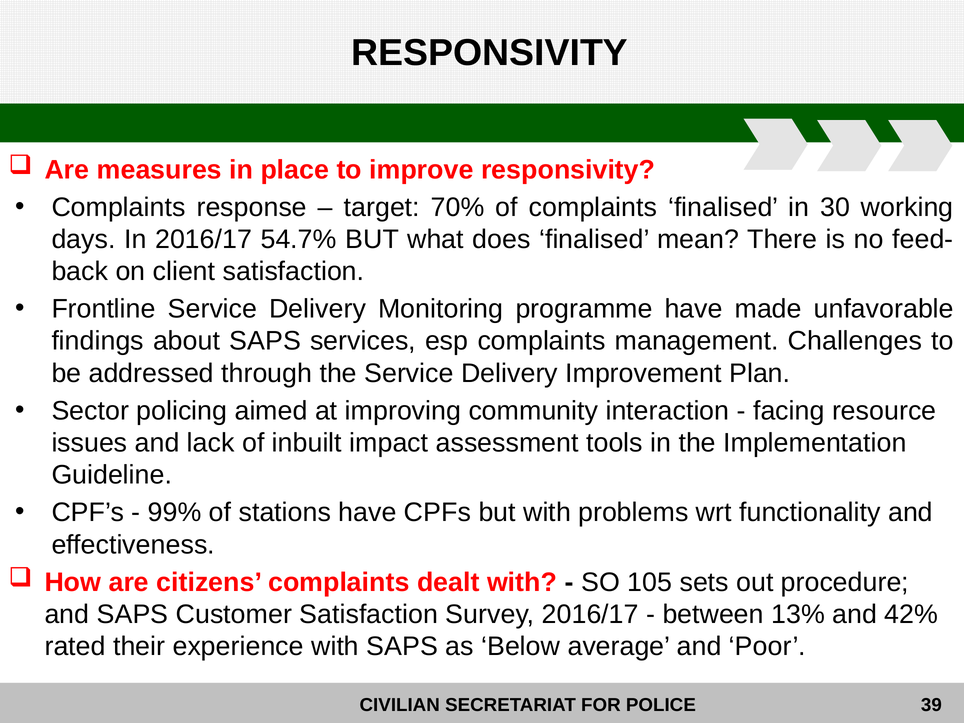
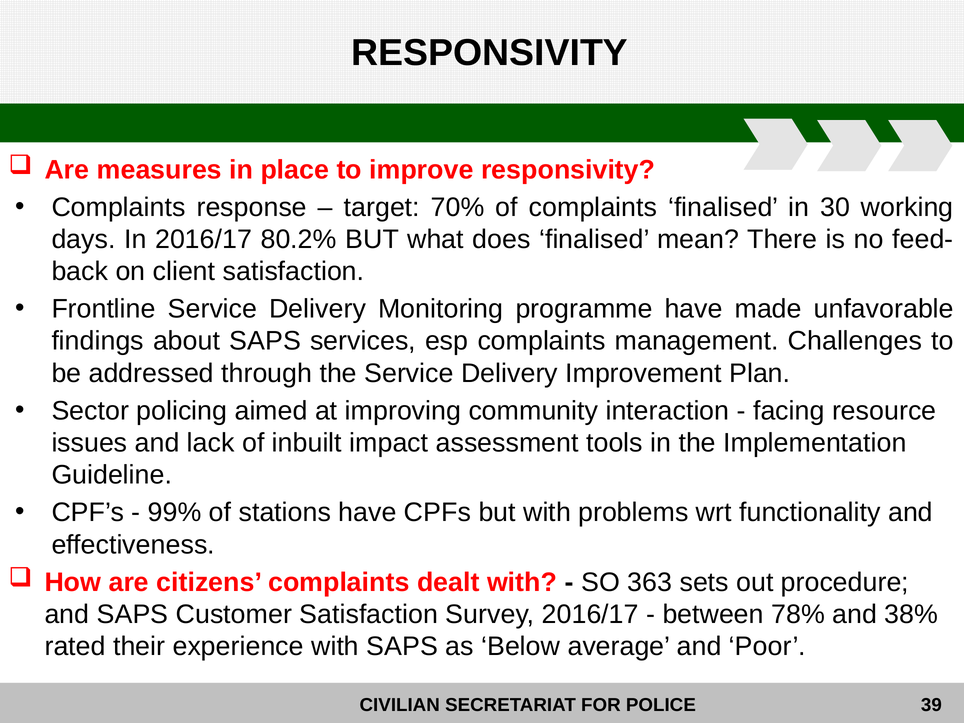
54.7%: 54.7% -> 80.2%
105: 105 -> 363
13%: 13% -> 78%
42%: 42% -> 38%
